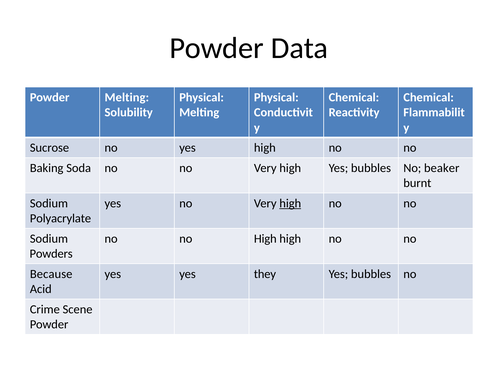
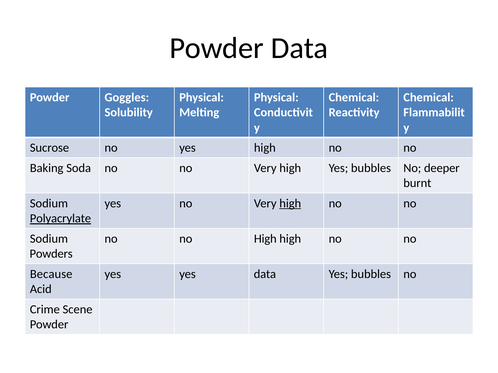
Powder Melting: Melting -> Goggles
beaker: beaker -> deeper
Polyacrylate underline: none -> present
yes they: they -> data
